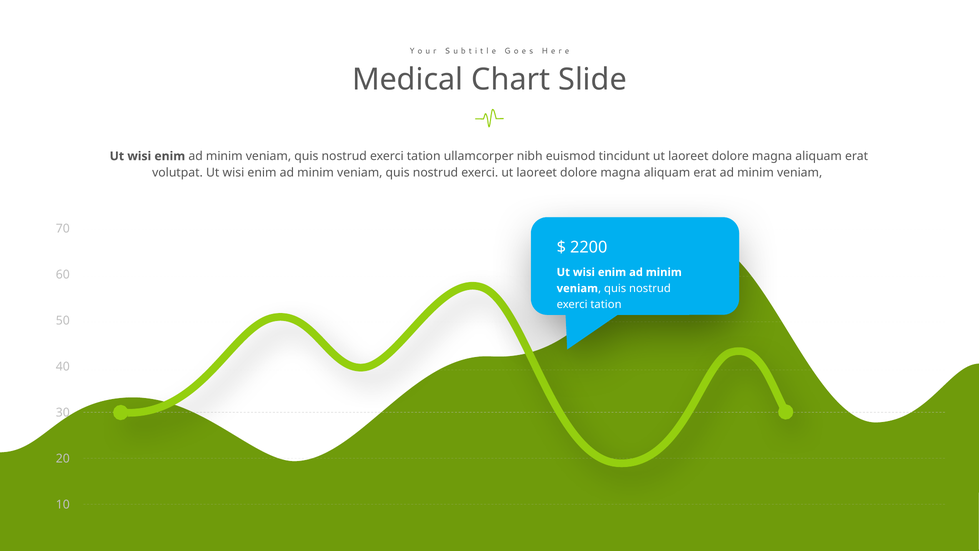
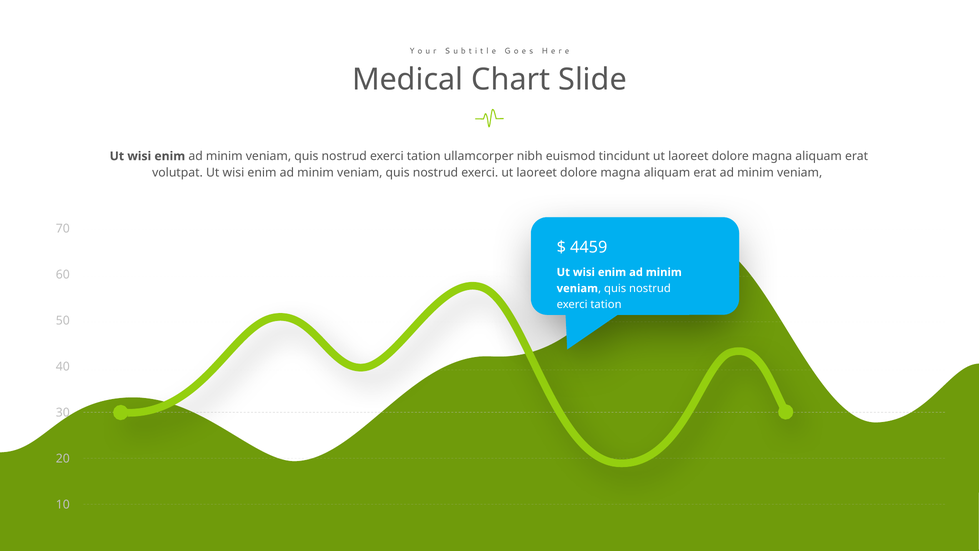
2200: 2200 -> 4459
